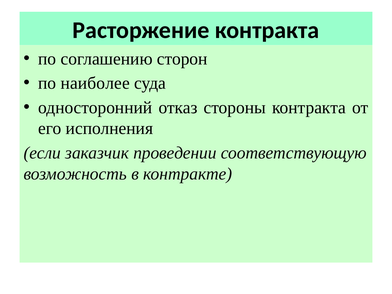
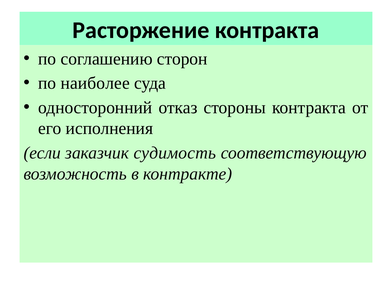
проведении: проведении -> судимость
